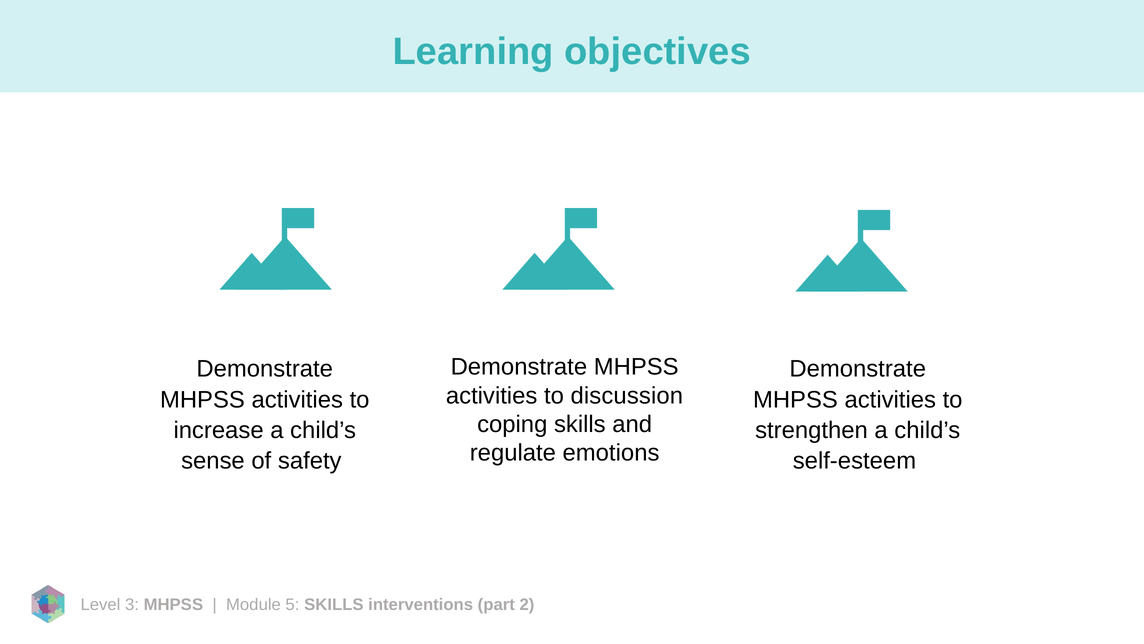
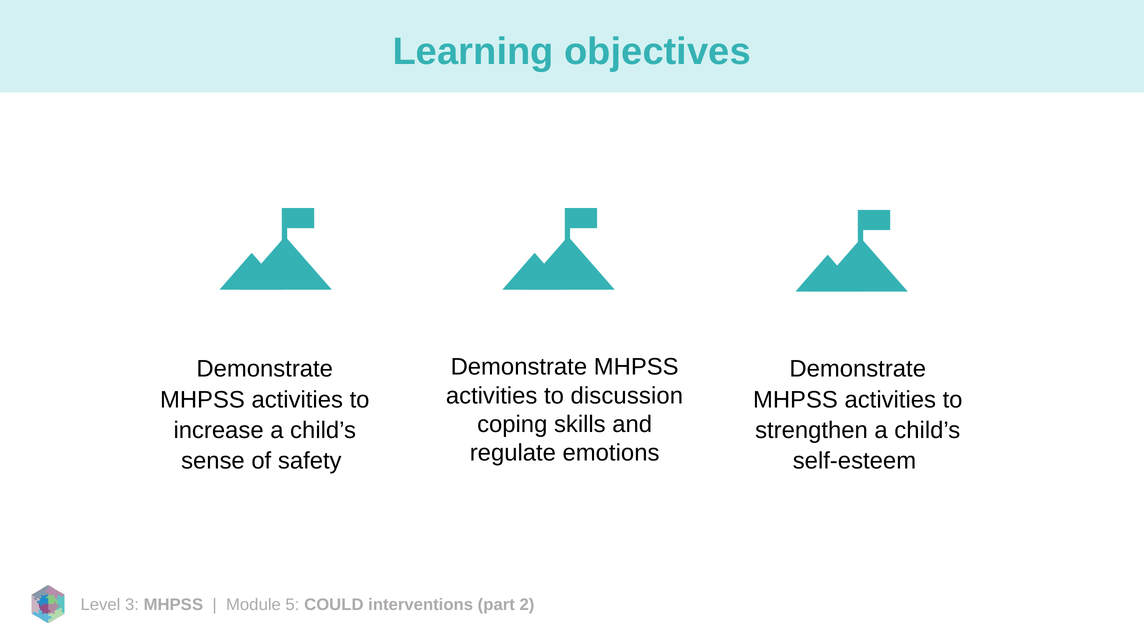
SKILLS at (334, 604): SKILLS -> COULD
